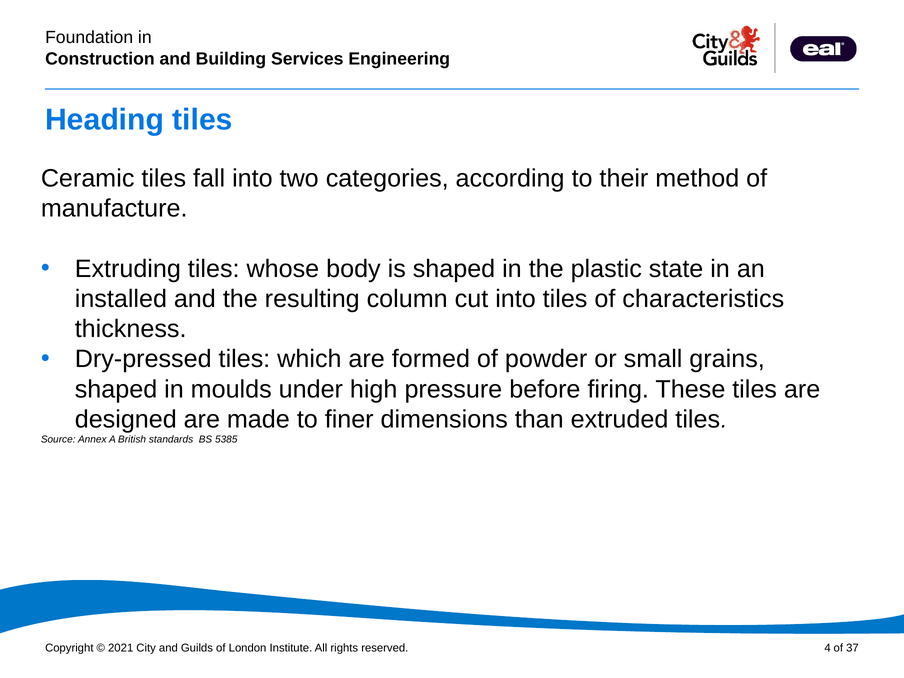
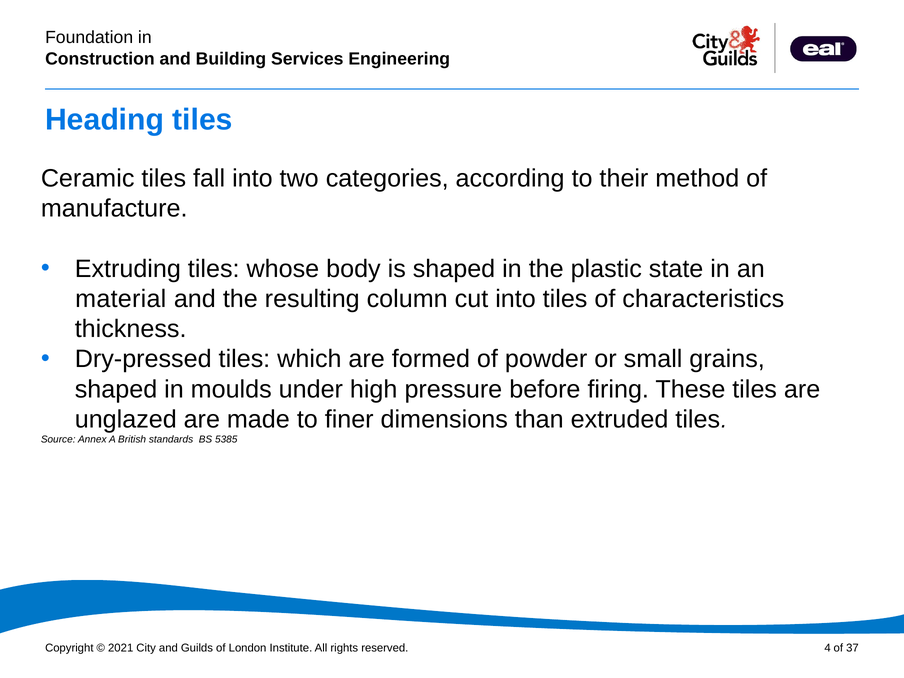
installed: installed -> material
designed: designed -> unglazed
